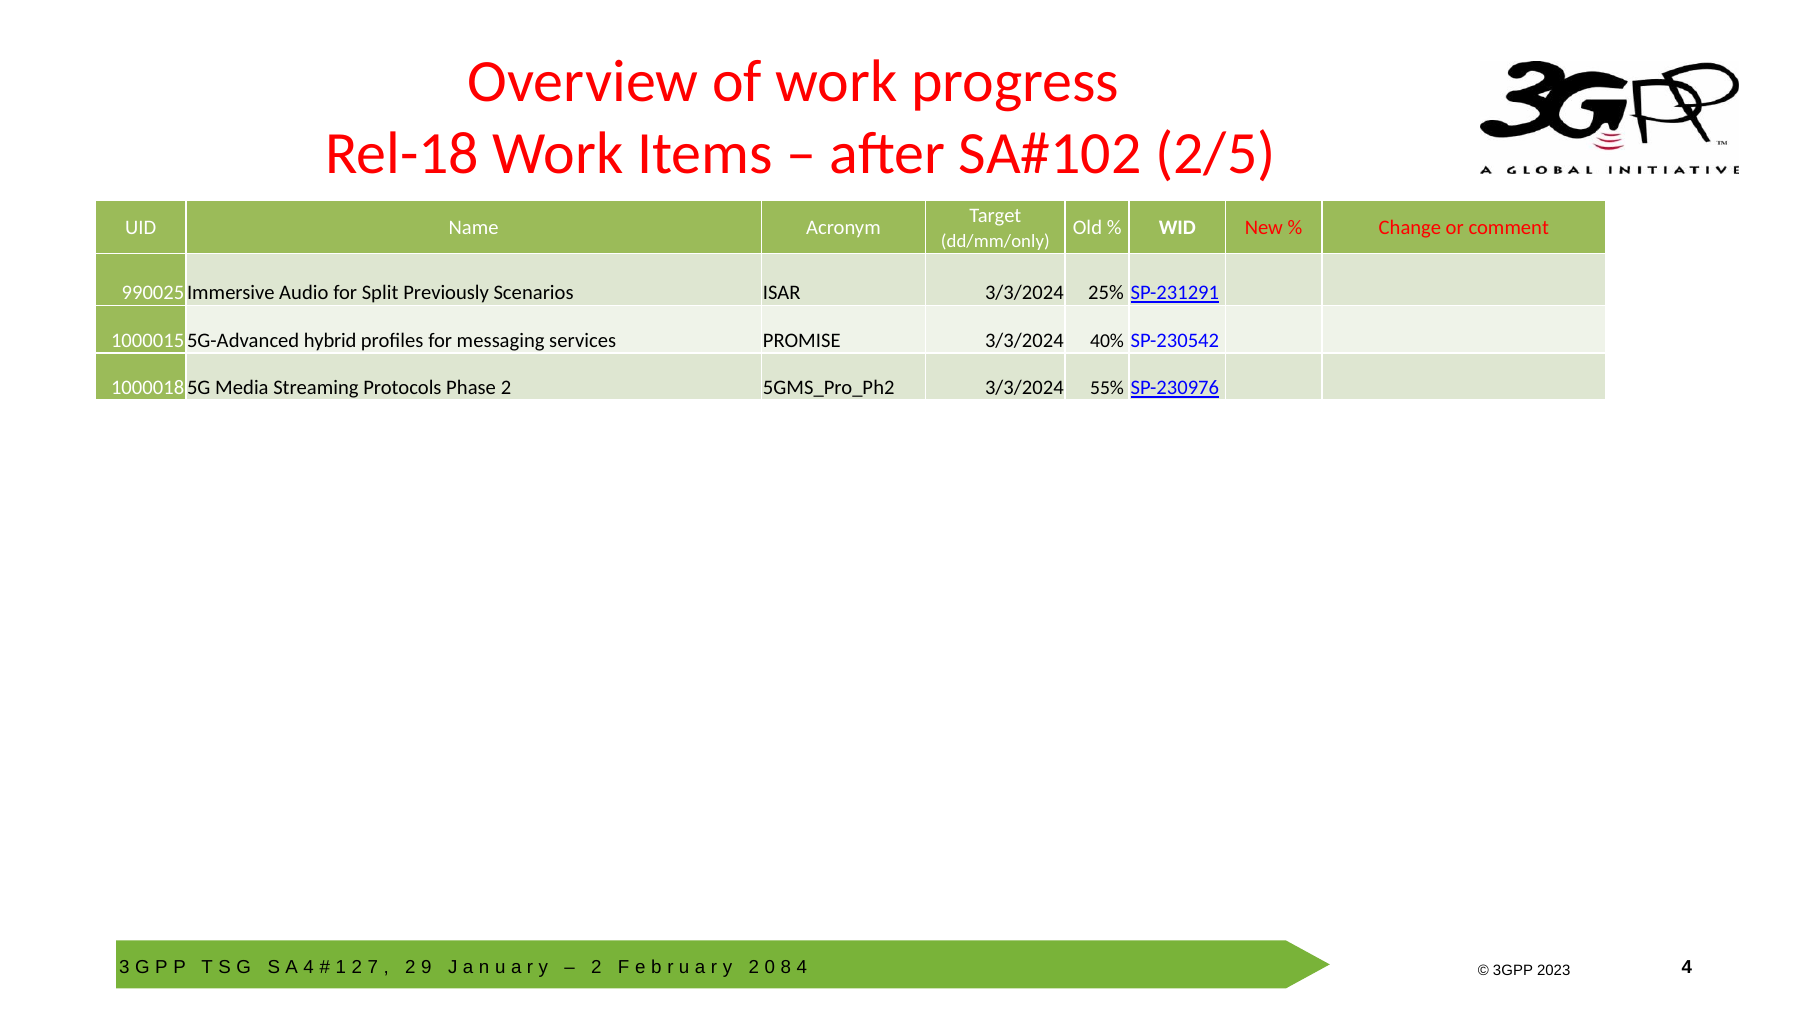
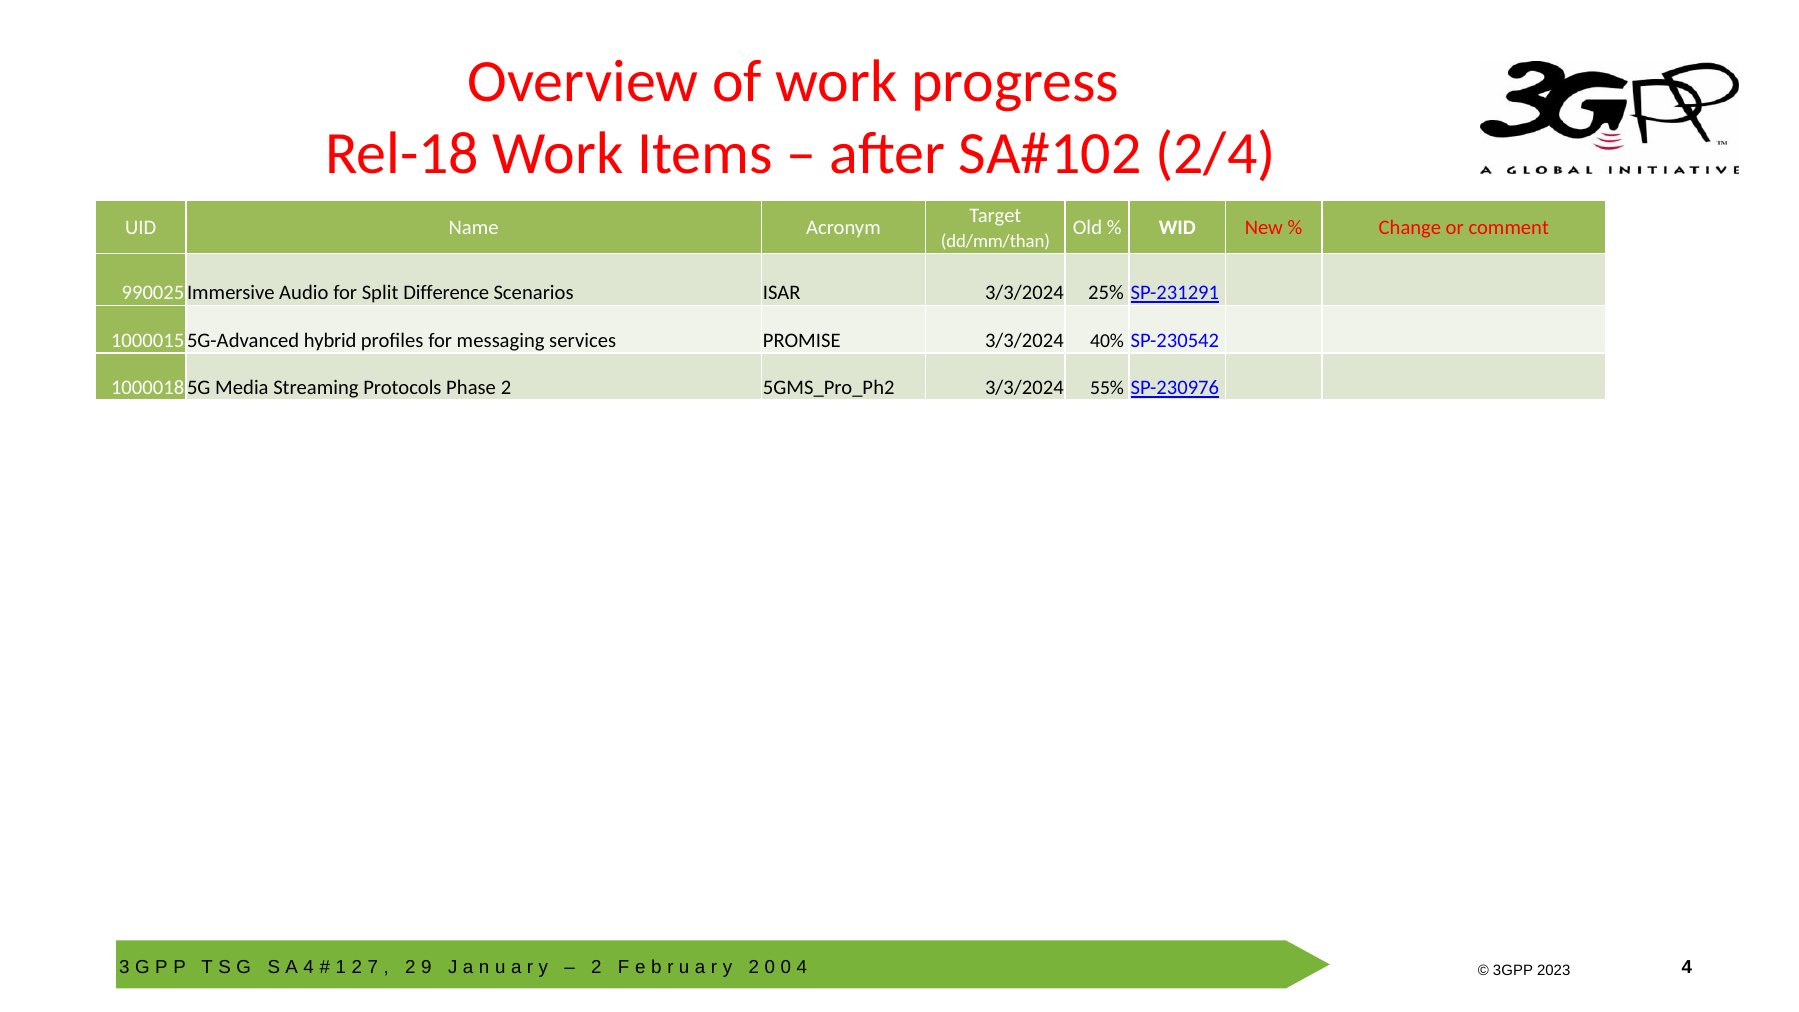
2/5: 2/5 -> 2/4
dd/mm/only: dd/mm/only -> dd/mm/than
Previously: Previously -> Difference
8 at (786, 968): 8 -> 0
